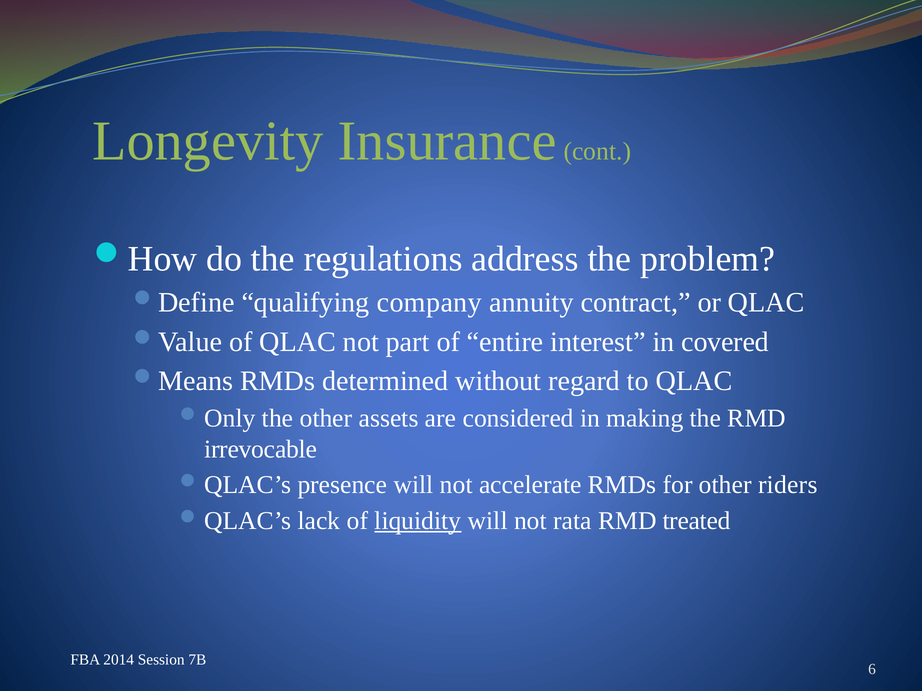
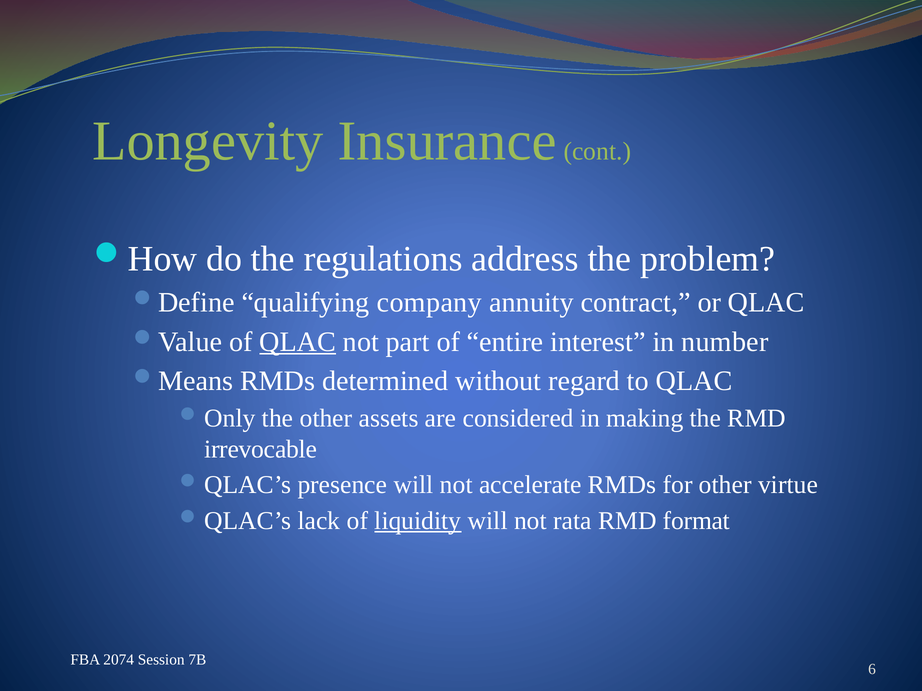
QLAC at (298, 342) underline: none -> present
covered: covered -> number
riders: riders -> virtue
treated: treated -> format
2014: 2014 -> 2074
